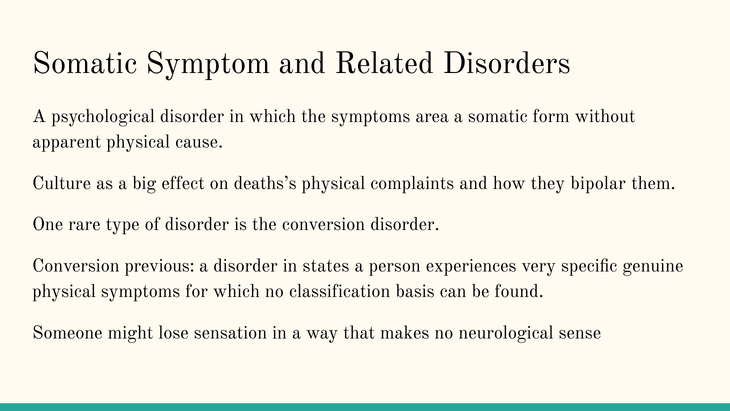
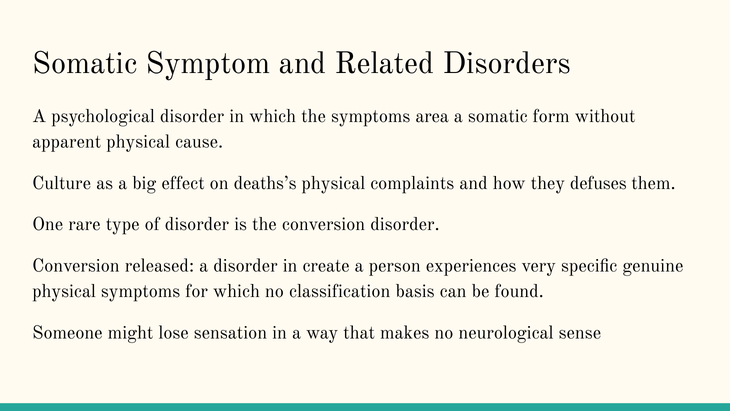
bipolar: bipolar -> defuses
previous: previous -> released
states: states -> create
